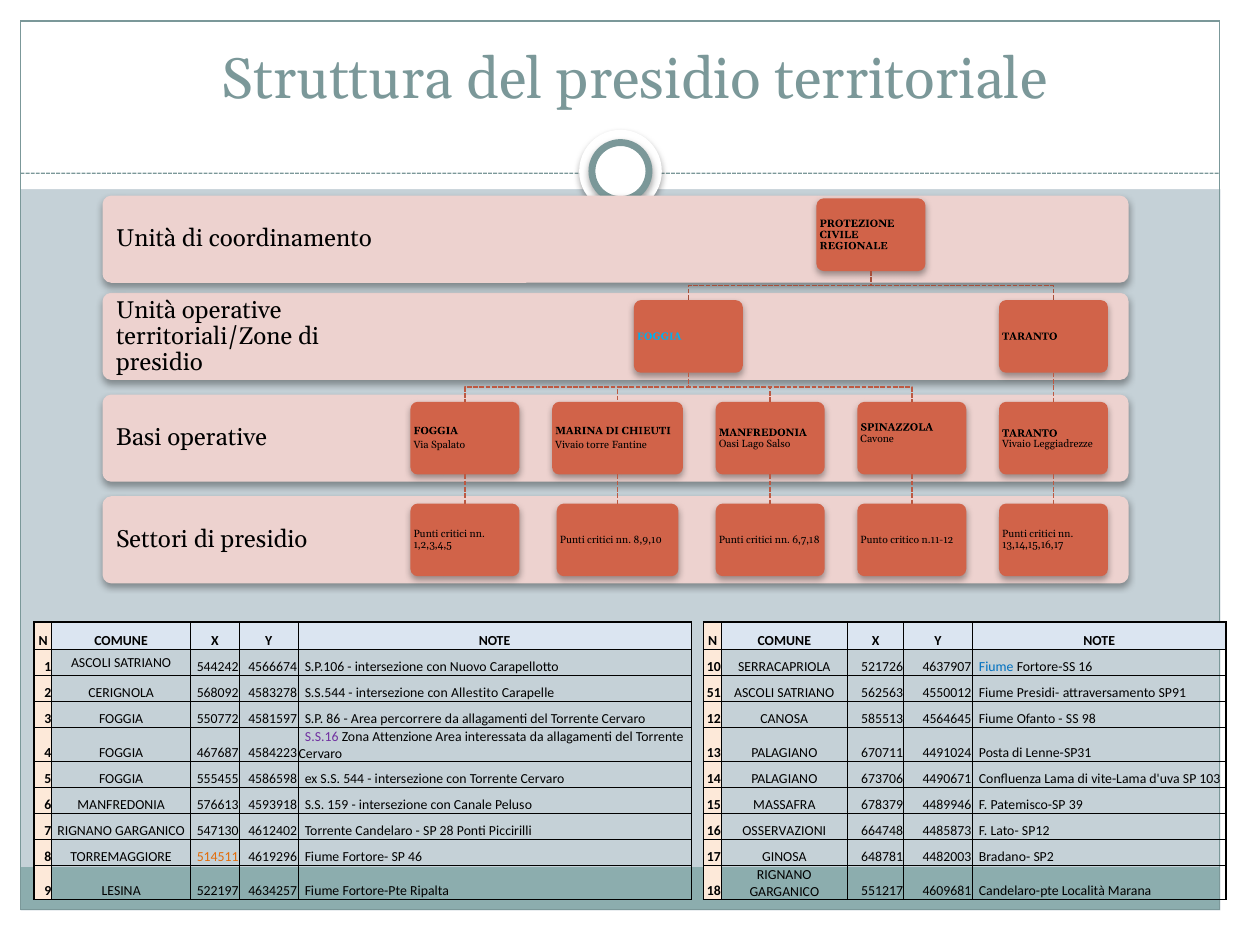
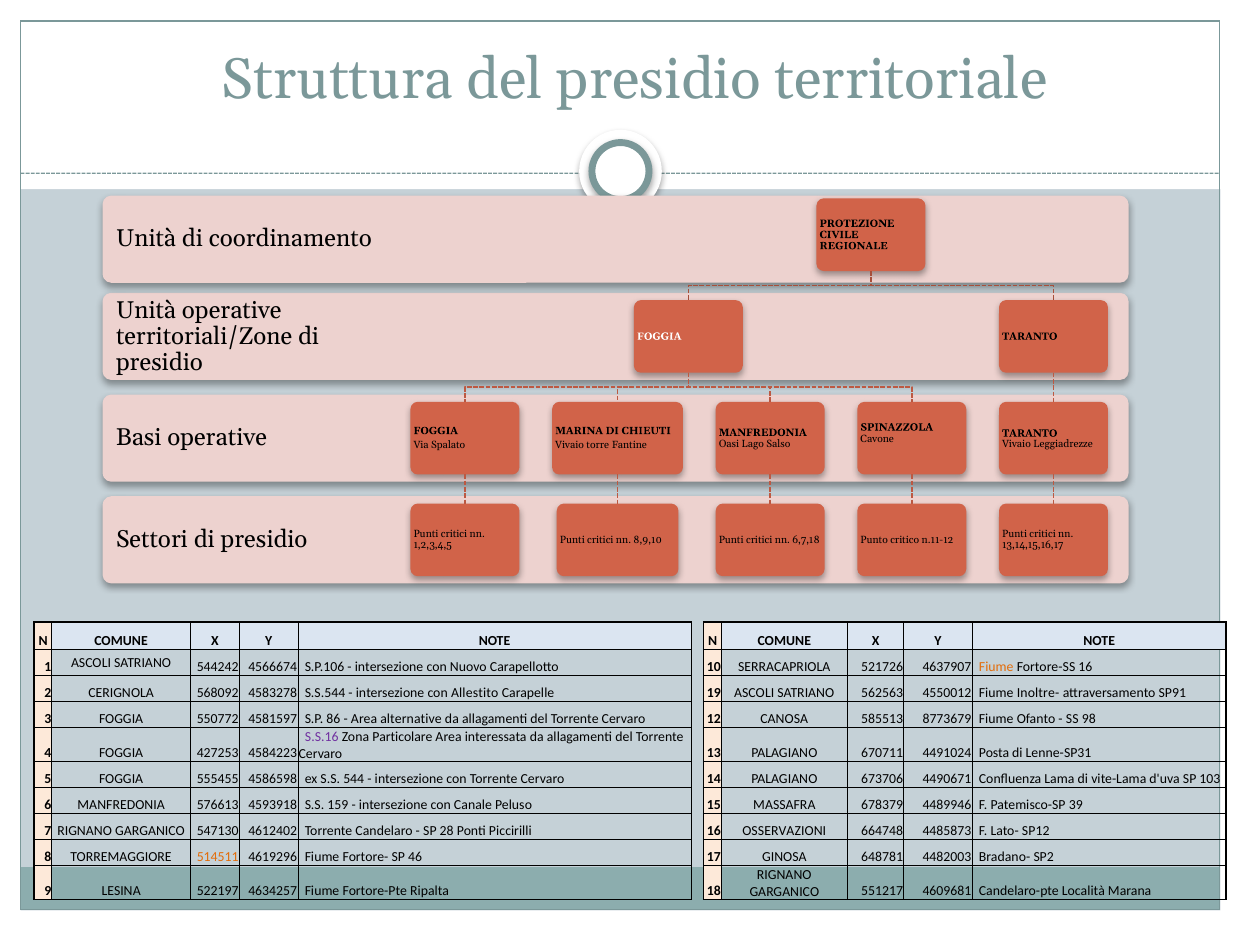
FOGGIA at (659, 336) colour: light blue -> white
Fiume at (996, 667) colour: blue -> orange
51: 51 -> 19
Presidi-: Presidi- -> Inoltre-
percorrere: percorrere -> alternative
4564645: 4564645 -> 8773679
Attenzione: Attenzione -> Particolare
467687: 467687 -> 427253
